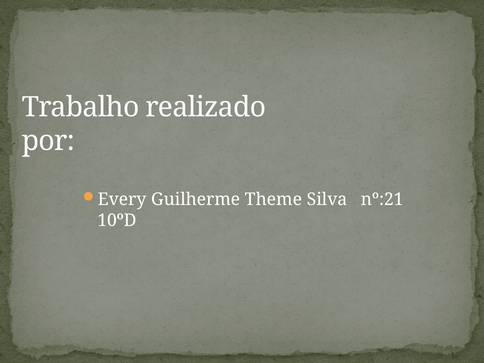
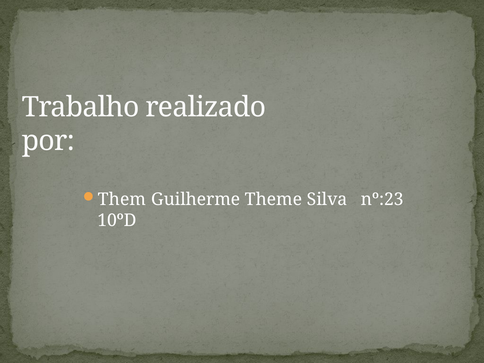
Every: Every -> Them
nº:21: nº:21 -> nº:23
